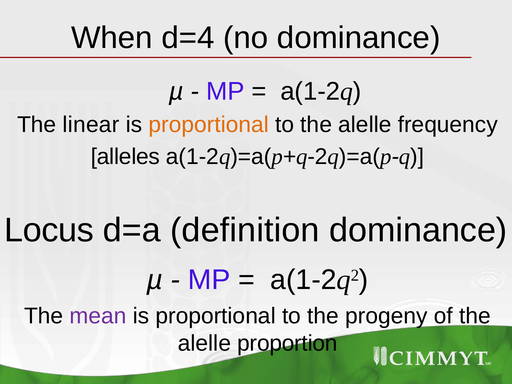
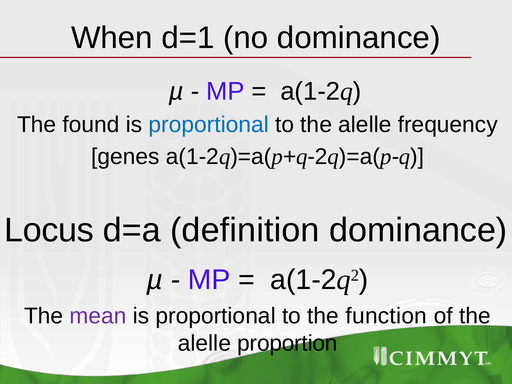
d=4: d=4 -> d=1
linear: linear -> found
proportional at (209, 125) colour: orange -> blue
alleles: alleles -> genes
progeny: progeny -> function
